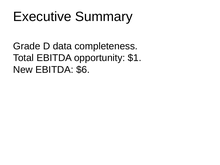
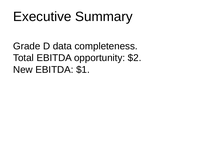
$1: $1 -> $2
$6: $6 -> $1
